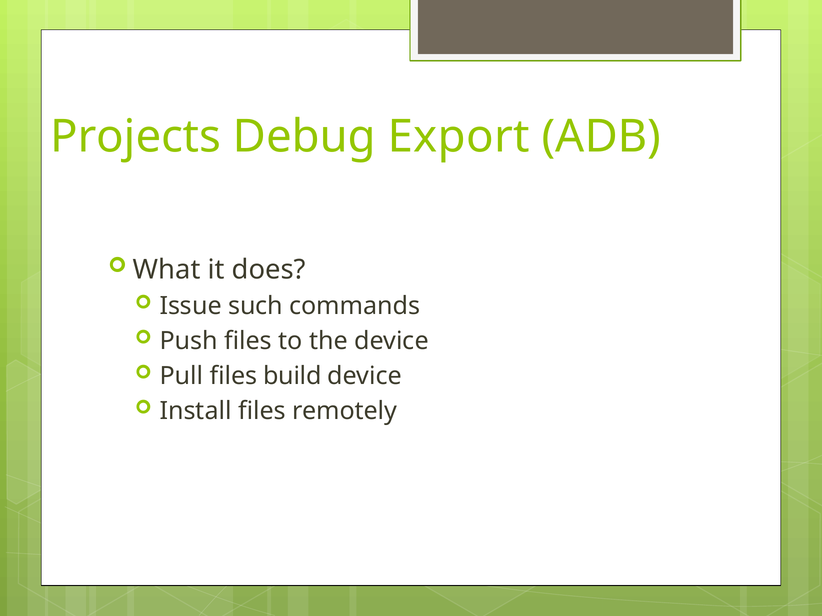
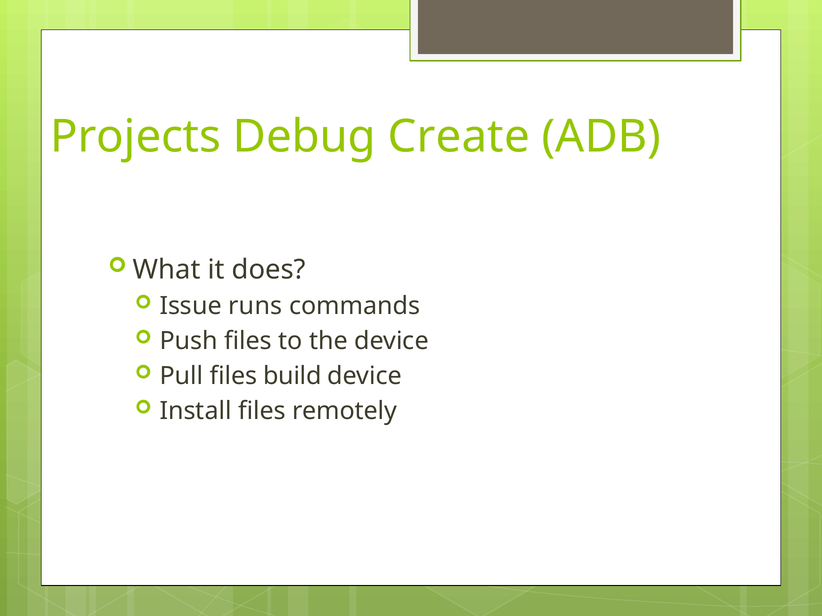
Export: Export -> Create
such: such -> runs
